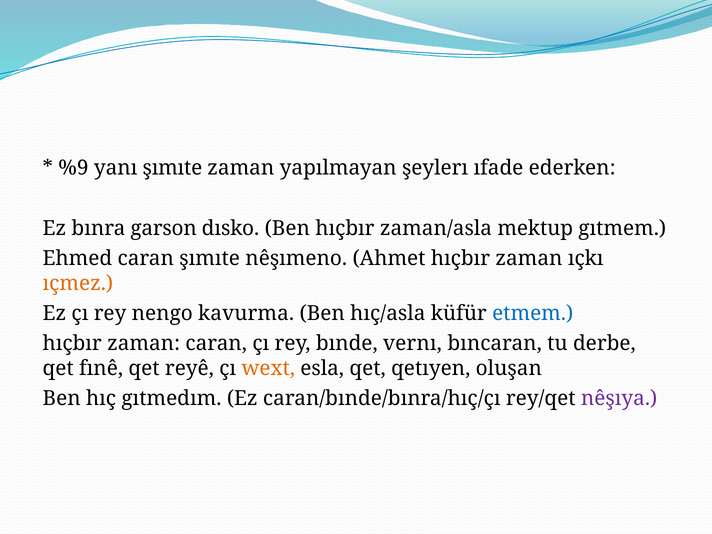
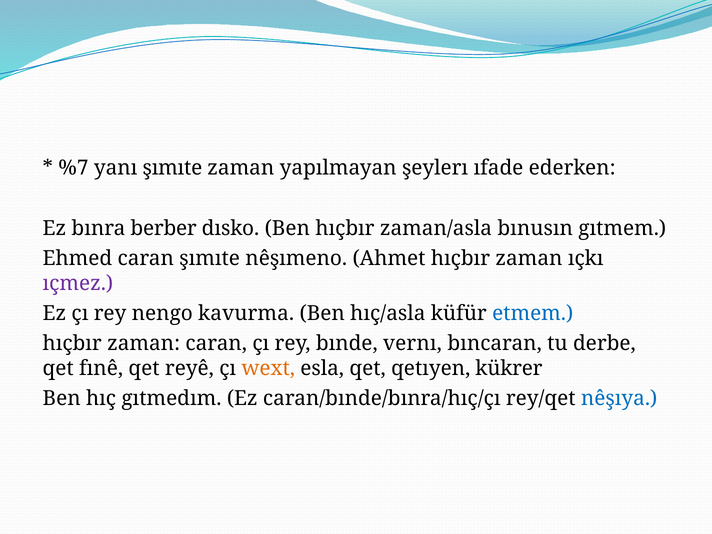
%9: %9 -> %7
garson: garson -> berber
mektup: mektup -> bınusın
ıçmez colour: orange -> purple
oluşan: oluşan -> kükrer
nêşıya colour: purple -> blue
